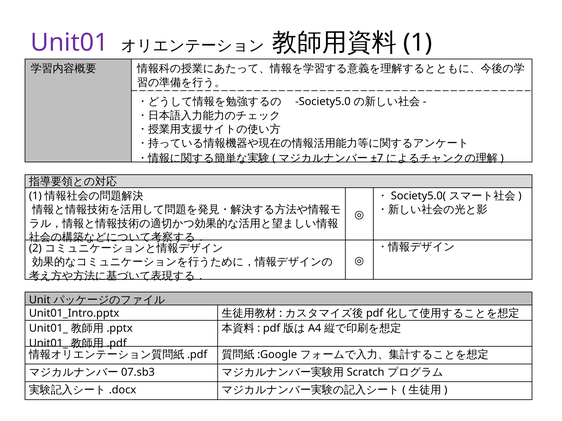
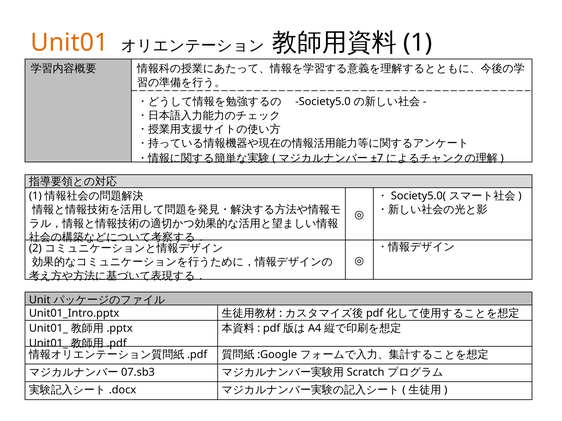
Unit01 colour: purple -> orange
